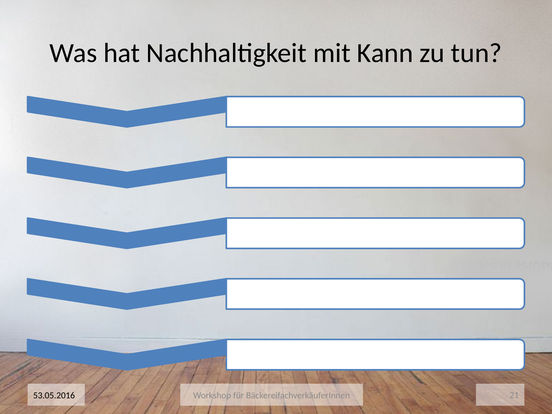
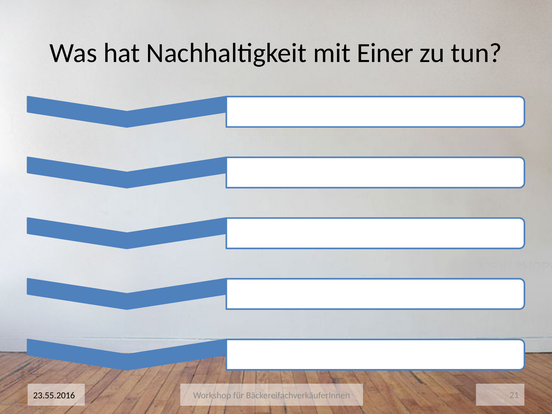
Kann: Kann -> Einer
53.05.2016: 53.05.2016 -> 23.55.2016
